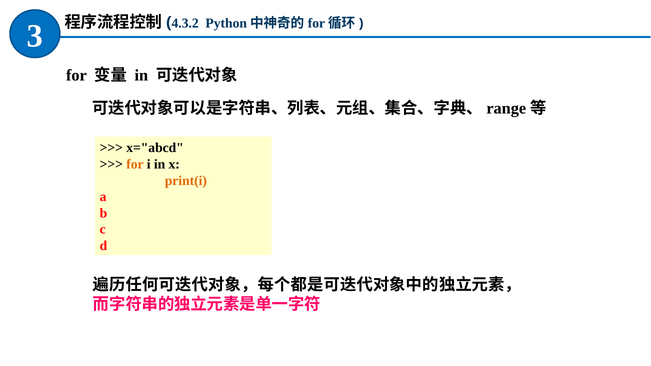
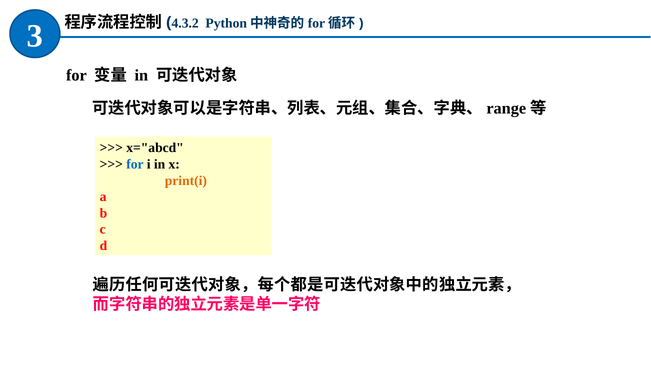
for at (135, 164) colour: orange -> blue
